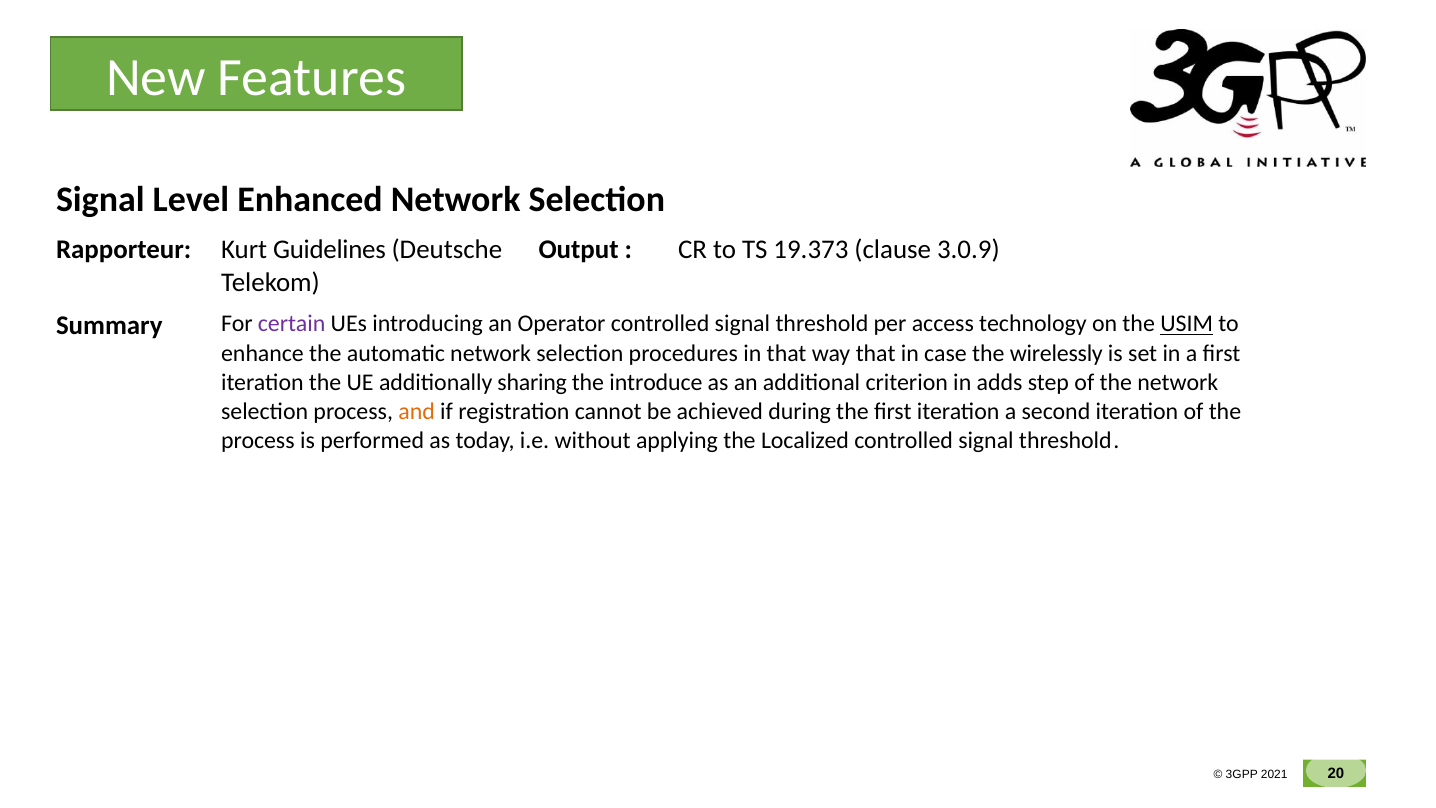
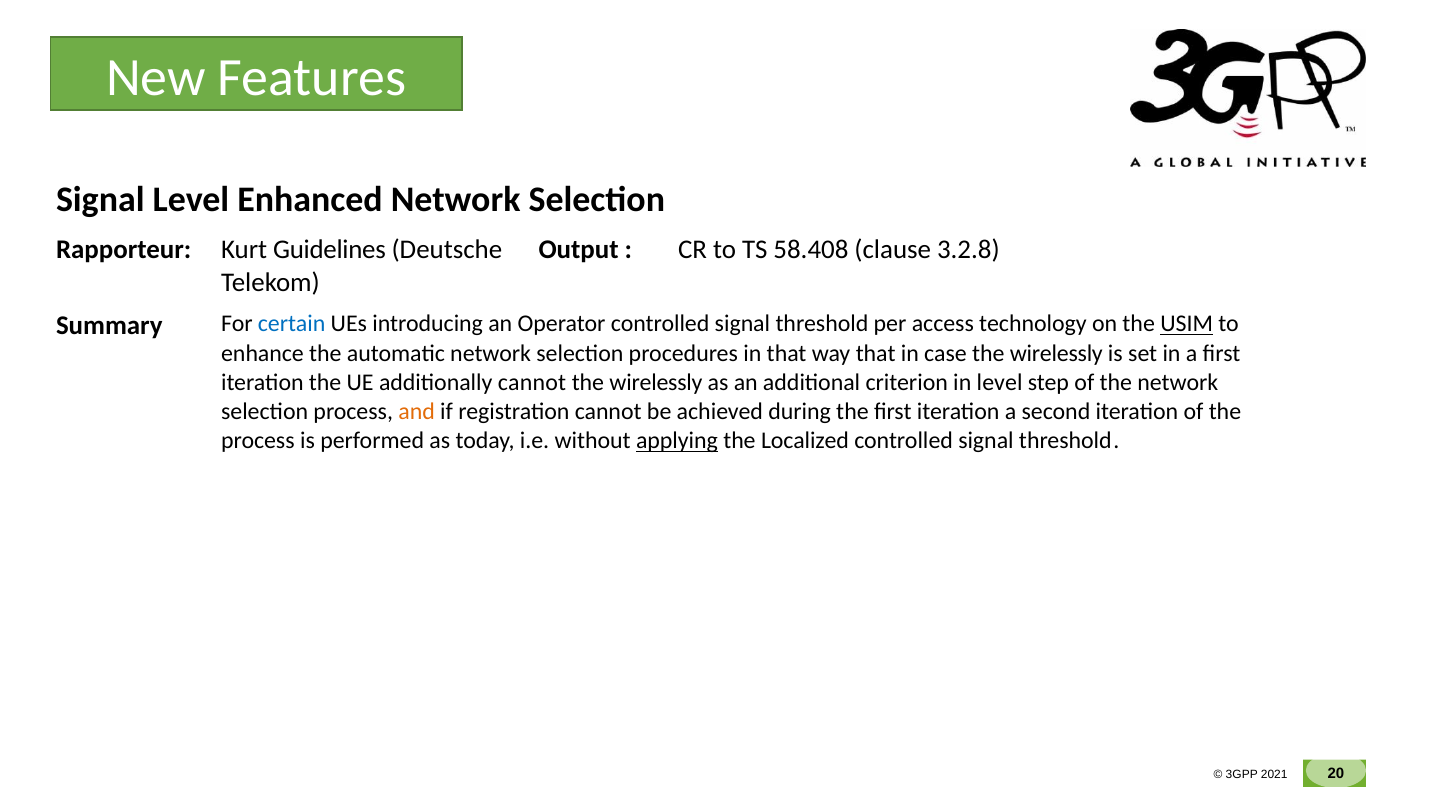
19.373: 19.373 -> 58.408
3.0.9: 3.0.9 -> 3.2.8
certain colour: purple -> blue
additionally sharing: sharing -> cannot
introduce at (656, 382): introduce -> wirelessly
in adds: adds -> level
applying underline: none -> present
